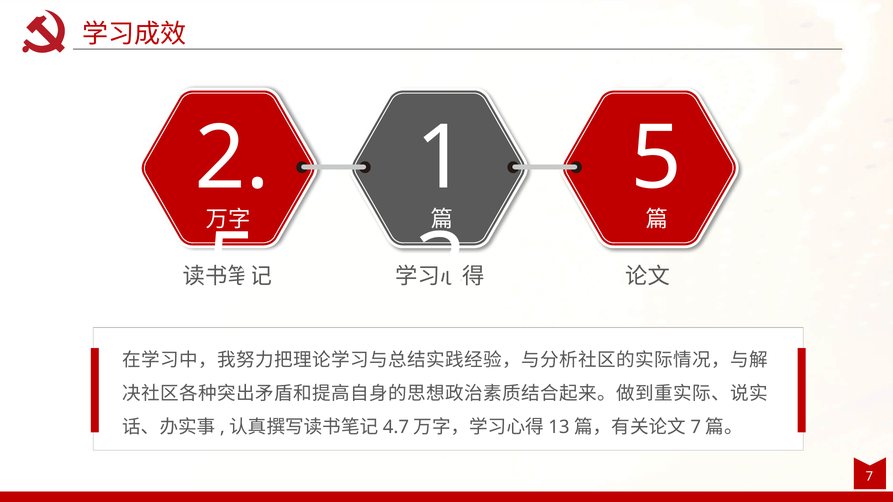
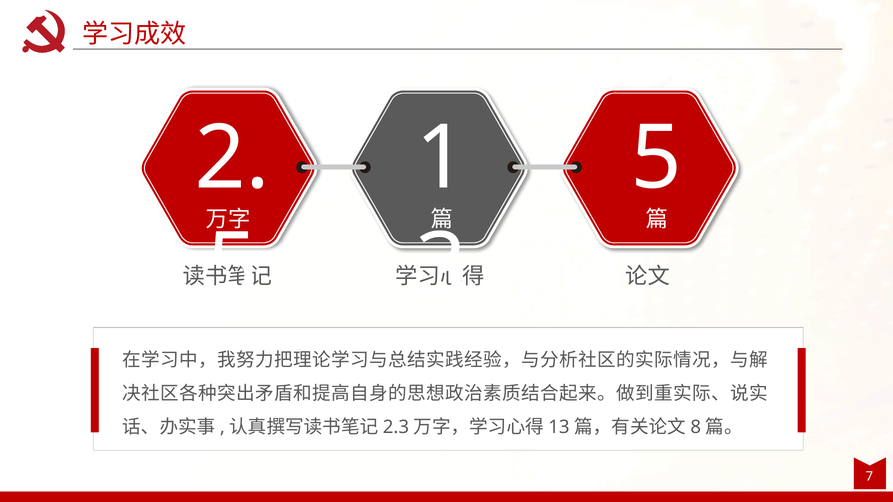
4.7: 4.7 -> 2.3
7 at (696, 427): 7 -> 8
